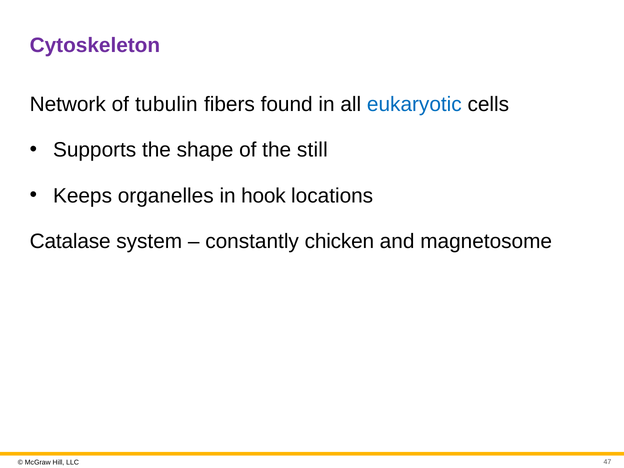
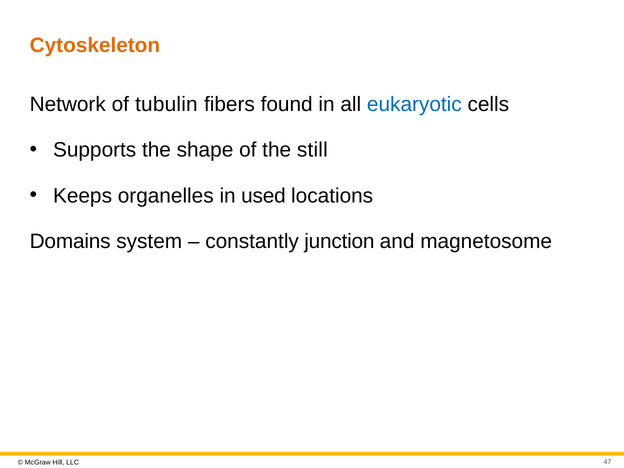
Cytoskeleton colour: purple -> orange
hook: hook -> used
Catalase: Catalase -> Domains
chicken: chicken -> junction
